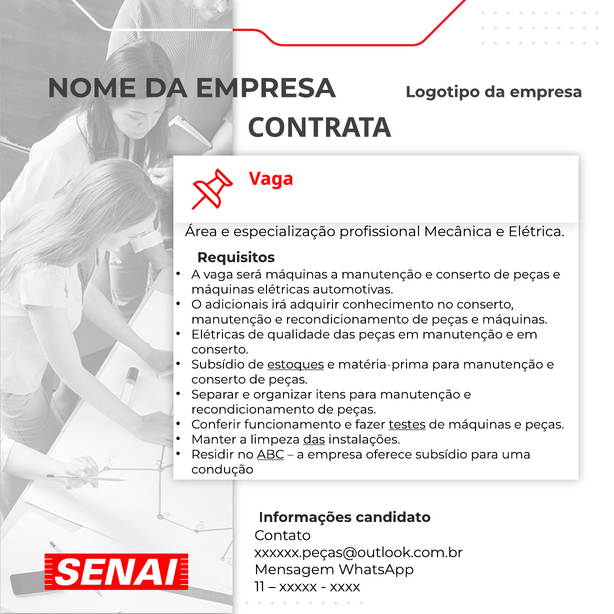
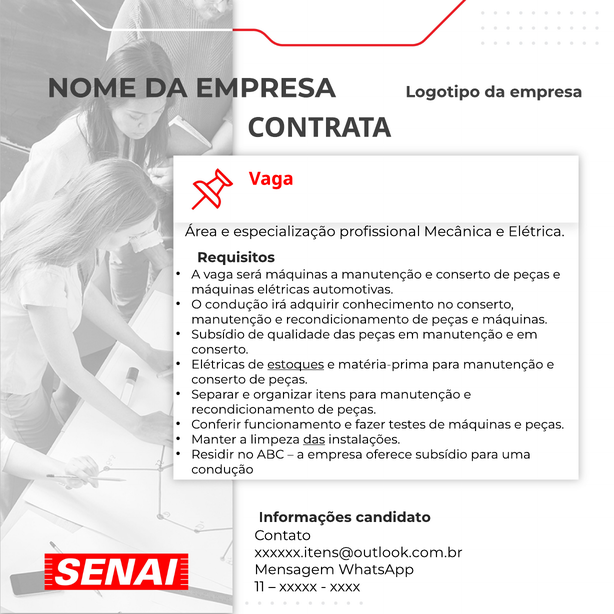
O adicionais: adicionais -> condução
Elétricas at (218, 334): Elétricas -> Subsídio
Subsídio at (218, 364): Subsídio -> Elétricas
testes underline: present -> none
ABC underline: present -> none
xxxxxx.peças@outlook.com.br: xxxxxx.peças@outlook.com.br -> xxxxxx.itens@outlook.com.br
